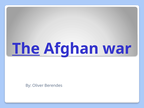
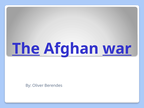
war underline: none -> present
